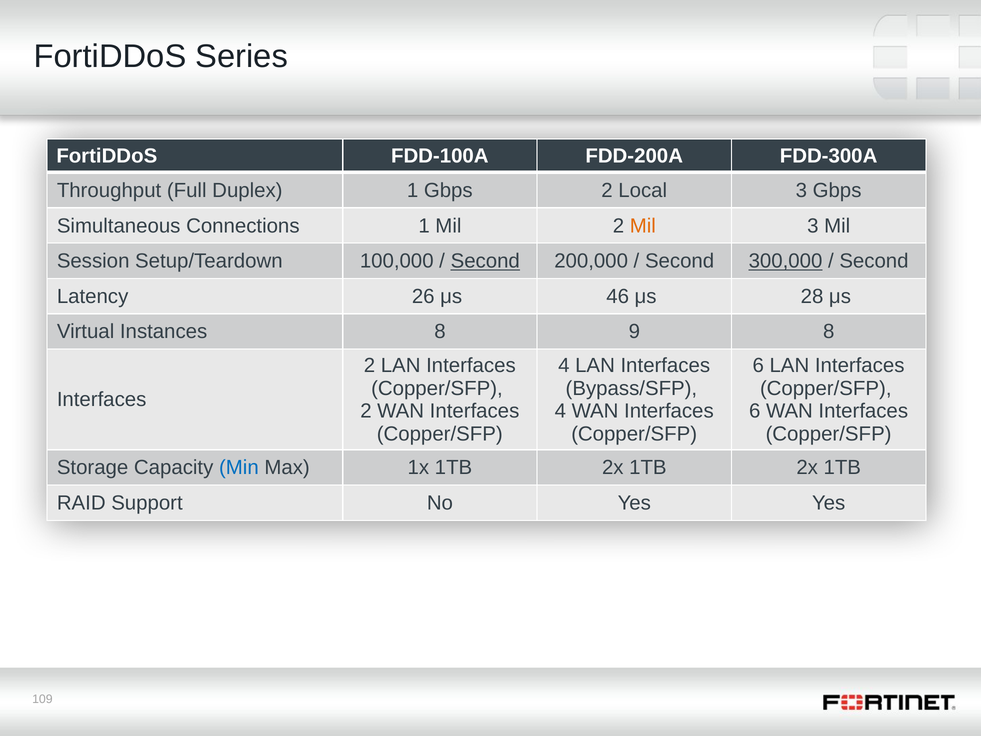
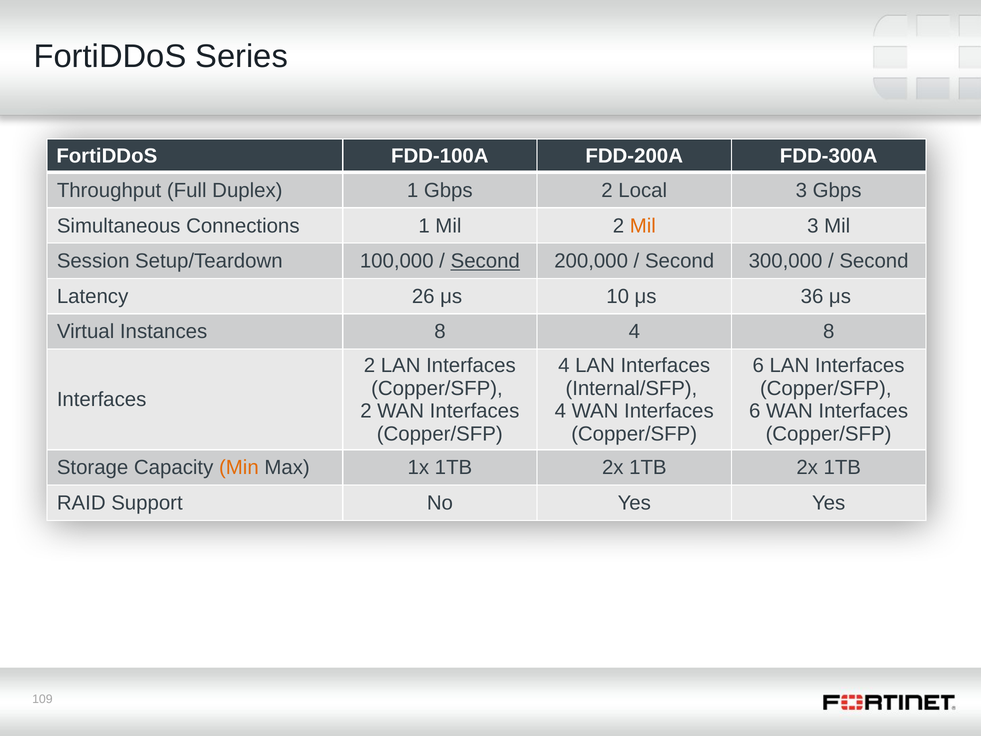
300,000 underline: present -> none
46: 46 -> 10
28: 28 -> 36
8 9: 9 -> 4
Bypass/SFP: Bypass/SFP -> Internal/SFP
Min colour: blue -> orange
